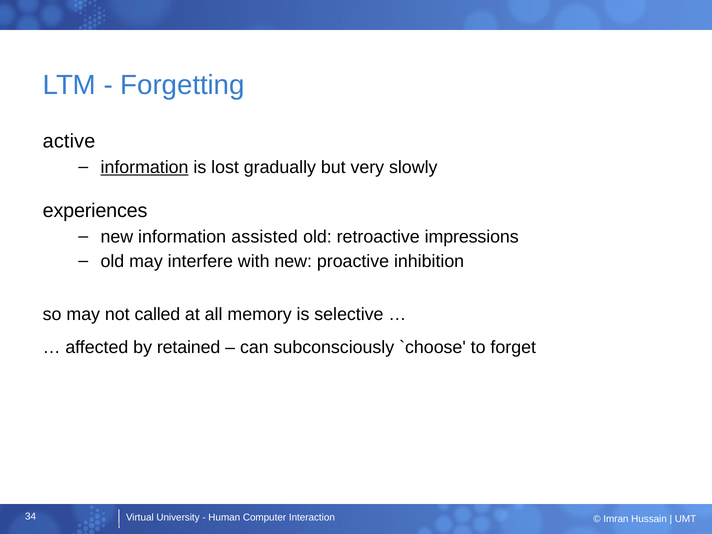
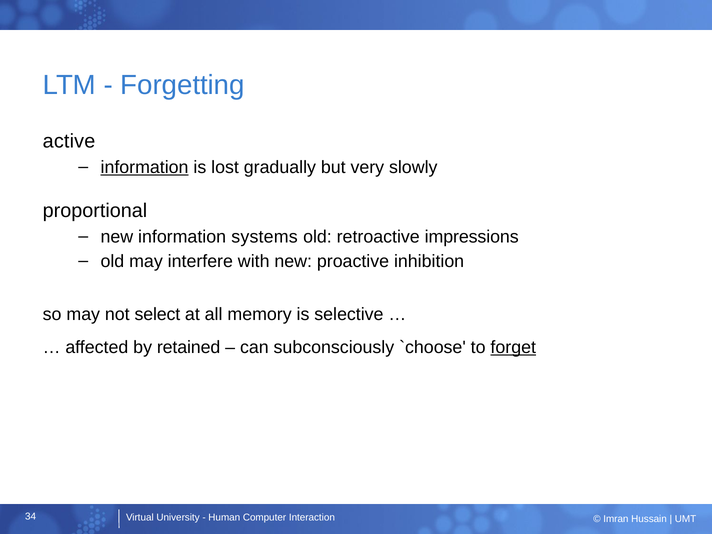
experiences: experiences -> proportional
assisted: assisted -> systems
called: called -> select
forget underline: none -> present
